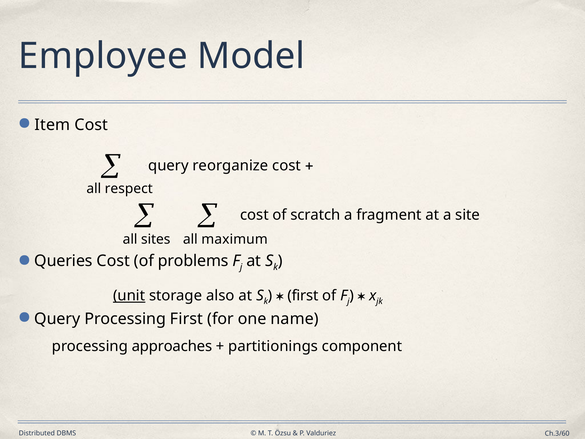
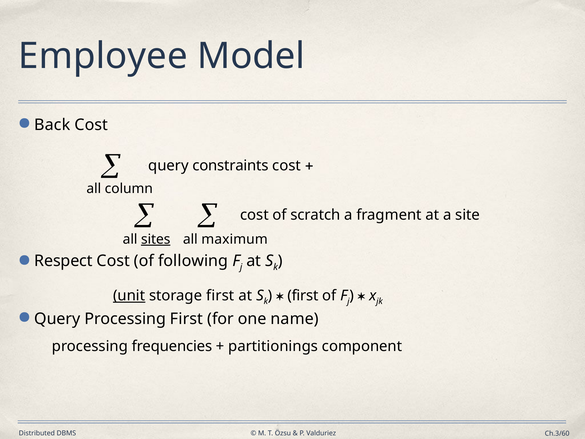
Item: Item -> Back
reorganize: reorganize -> constraints
respect: respect -> column
sites underline: none -> present
Queries: Queries -> Respect
problems: problems -> following
storage also: also -> first
approaches: approaches -> frequencies
